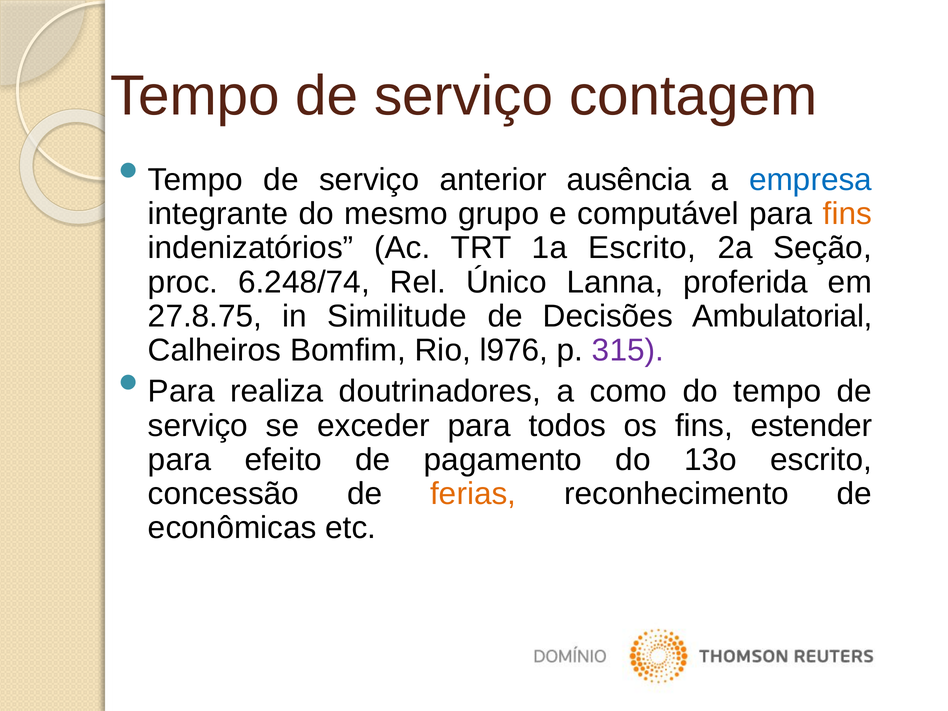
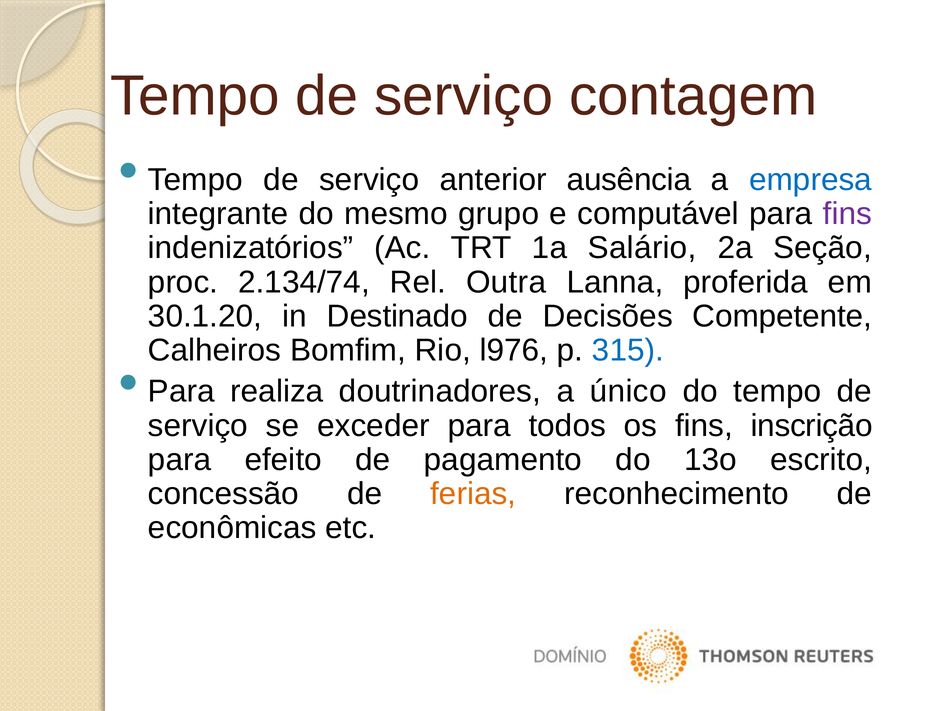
fins at (848, 214) colour: orange -> purple
1a Escrito: Escrito -> Salário
6.248/74: 6.248/74 -> 2.134/74
Único: Único -> Outra
27.8.75: 27.8.75 -> 30.1.20
Similitude: Similitude -> Destinado
Ambulatorial: Ambulatorial -> Competente
315 colour: purple -> blue
como: como -> único
estender: estender -> inscrição
